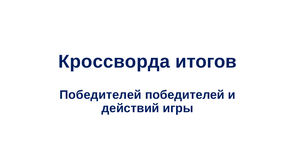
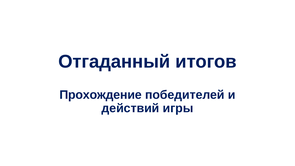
Кроссворда: Кроссворда -> Отгаданный
Победителей at (100, 95): Победителей -> Прохождение
